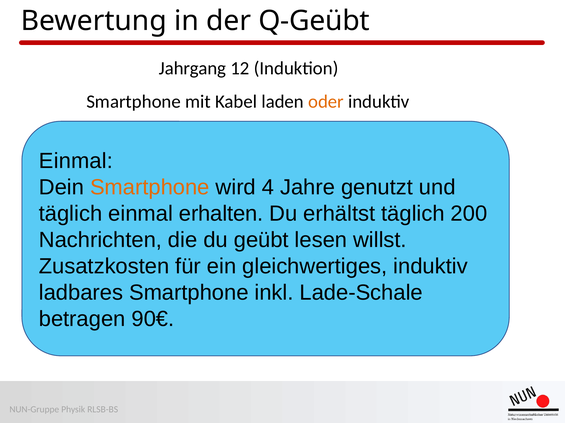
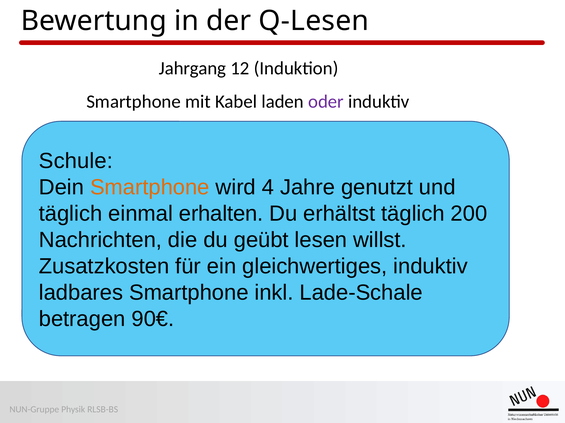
Q-Geübt: Q-Geübt -> Q-Lesen
oder colour: orange -> purple
Einmal at (76, 161): Einmal -> Schule
